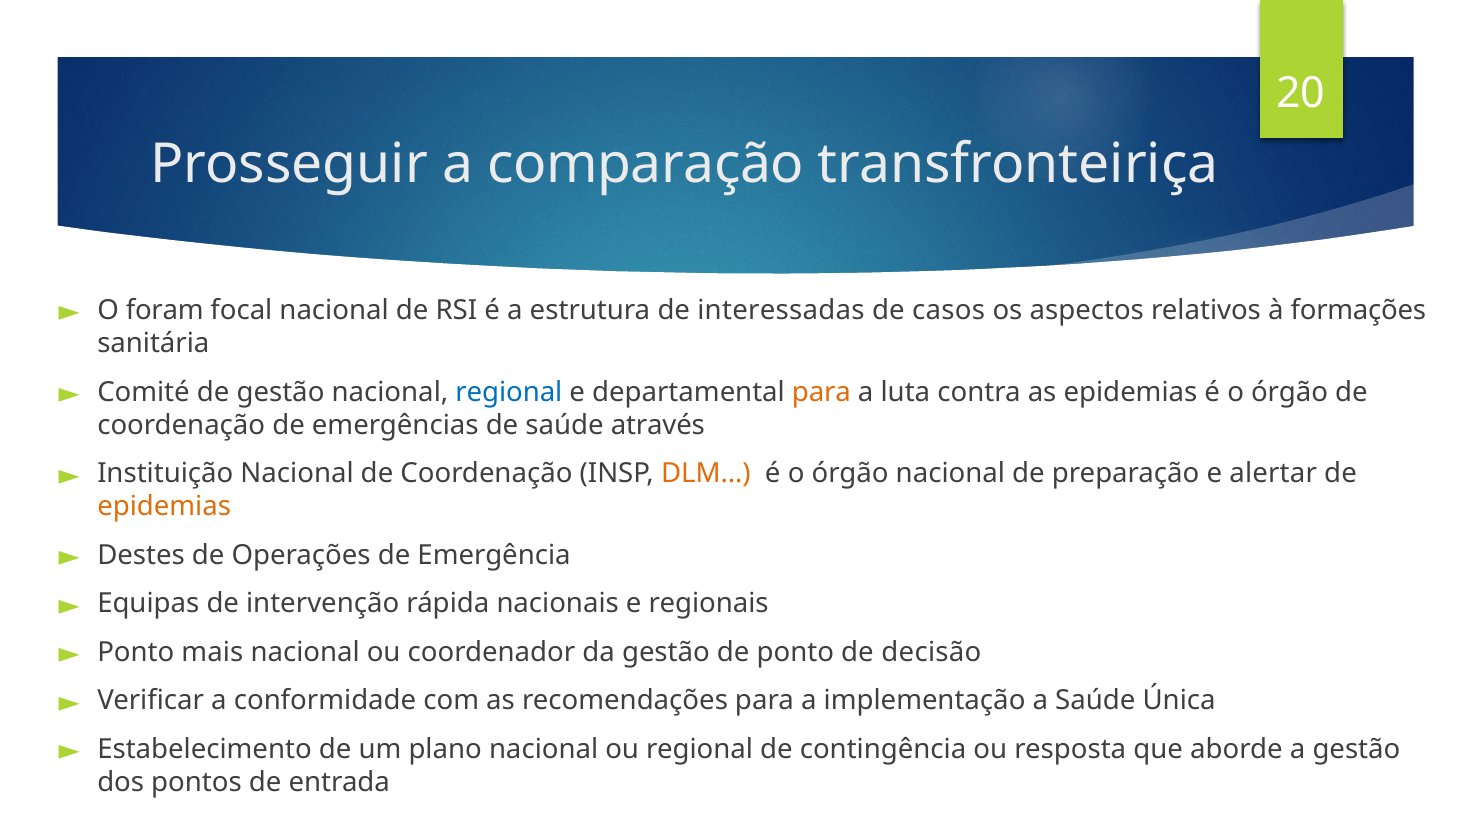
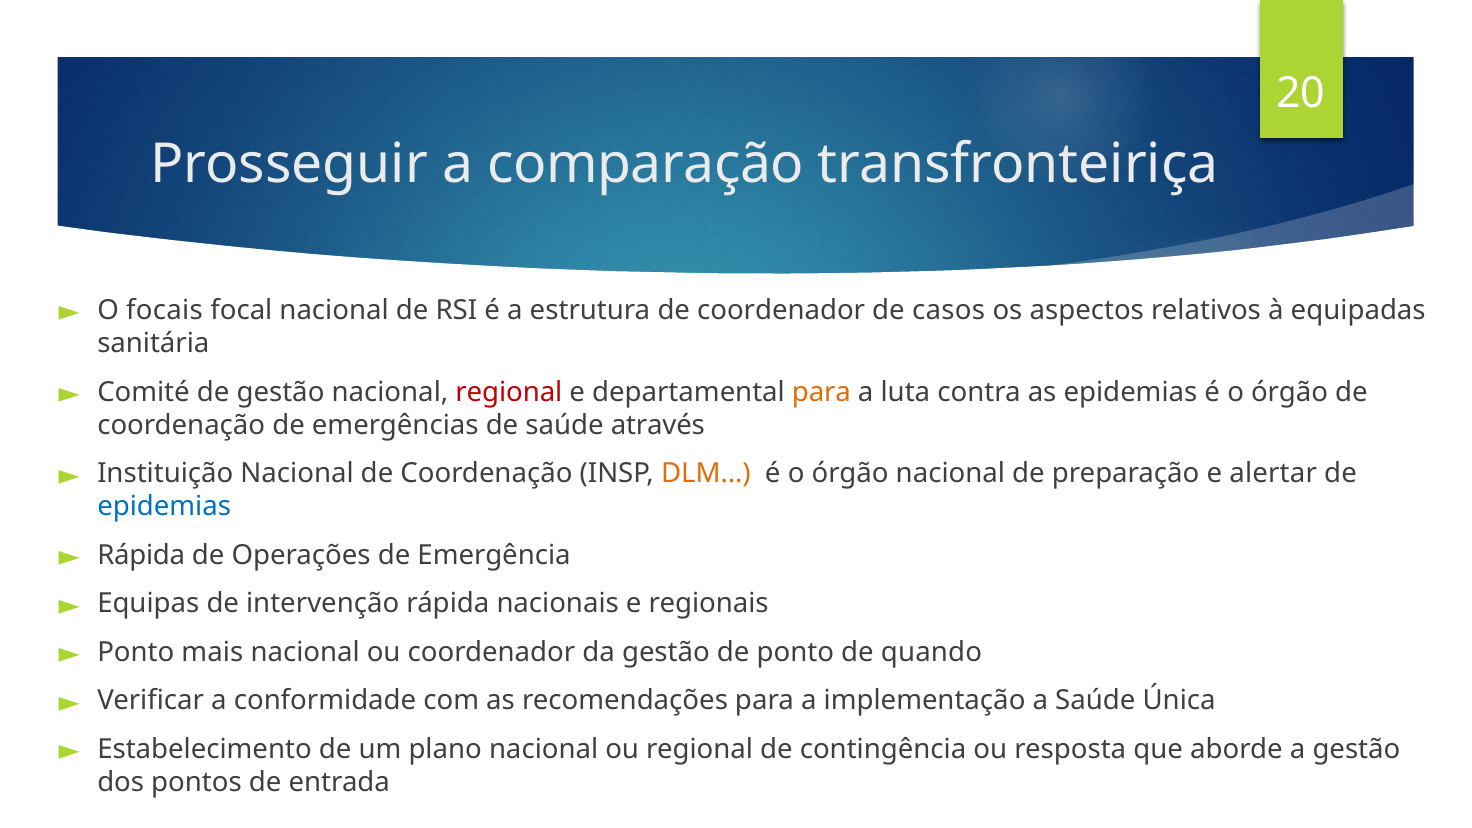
foram: foram -> focais
de interessadas: interessadas -> coordenador
formações: formações -> equipadas
regional at (509, 392) colour: blue -> red
epidemias at (164, 507) colour: orange -> blue
Destes at (141, 555): Destes -> Rápida
decisão: decisão -> quando
